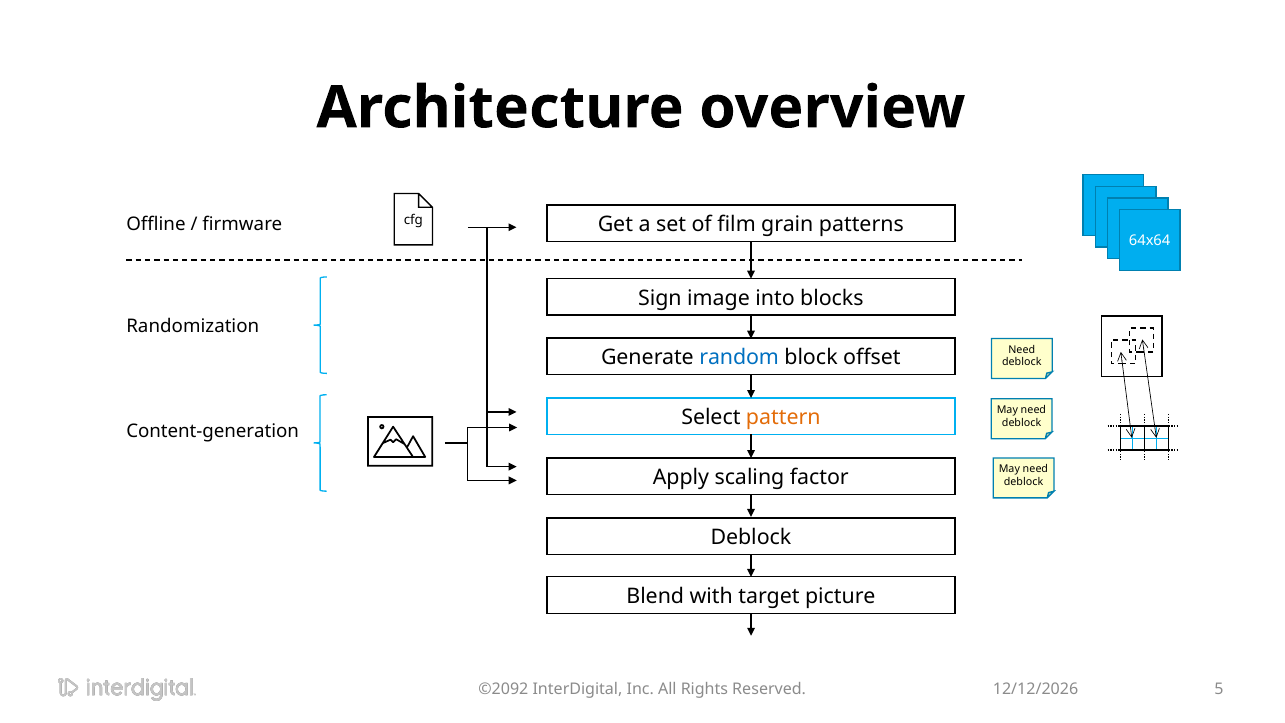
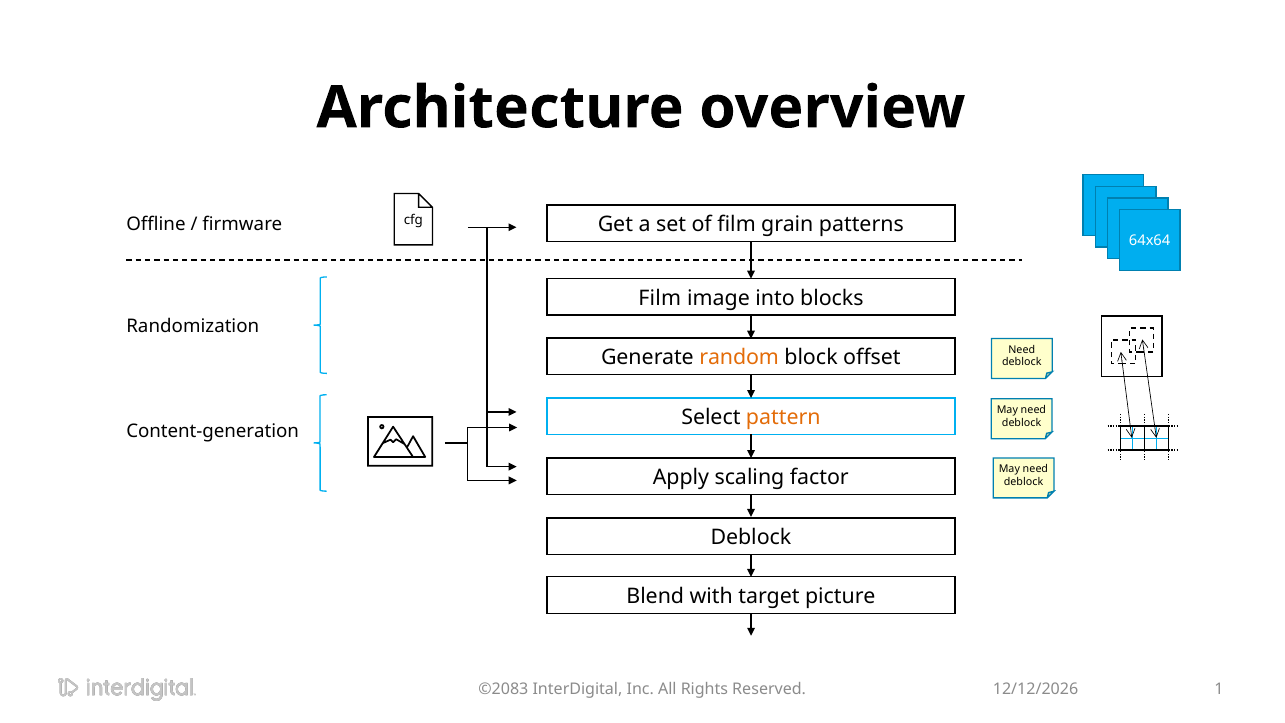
Sign at (660, 298): Sign -> Film
random colour: blue -> orange
©2092: ©2092 -> ©2083
5: 5 -> 1
